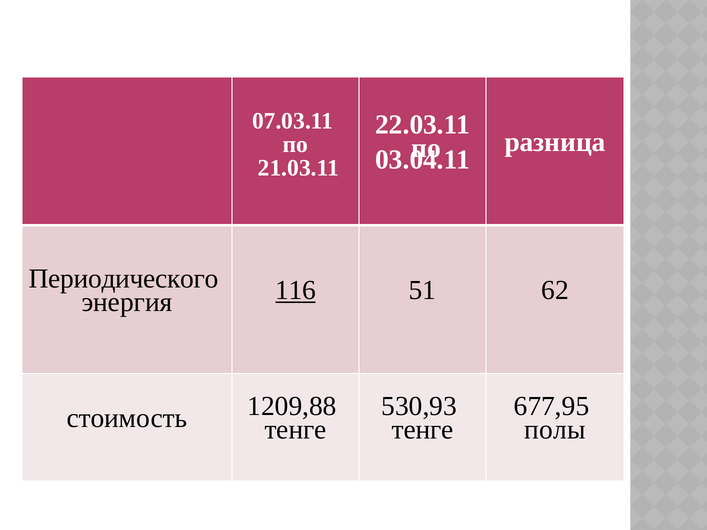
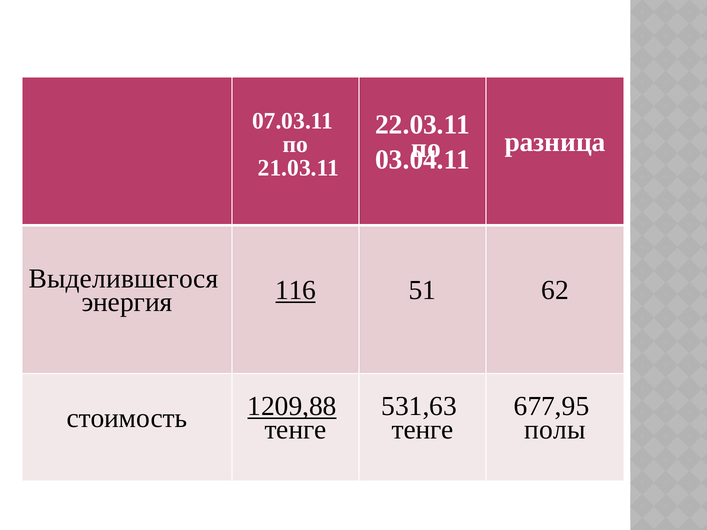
Периодического: Периодического -> Выделившегося
530,93: 530,93 -> 531,63
1209,88 underline: none -> present
